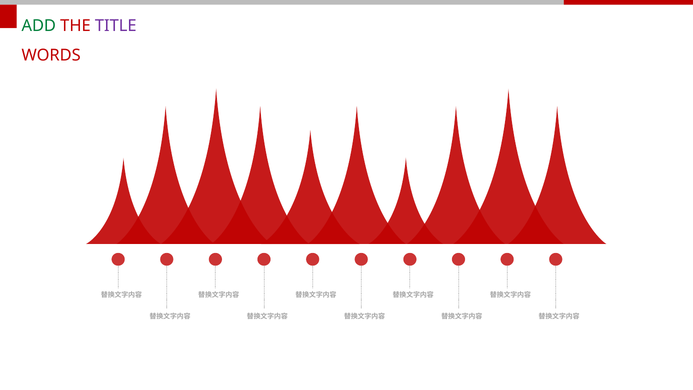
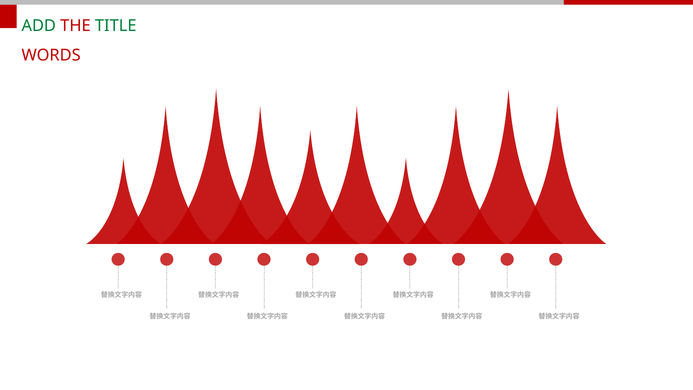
TITLE colour: purple -> green
